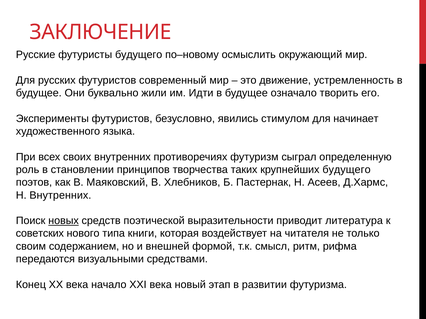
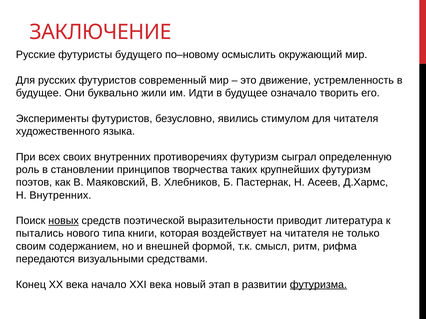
для начинает: начинает -> читателя
крупнейших будущего: будущего -> футуризм
советских: советских -> пытались
футуризма underline: none -> present
